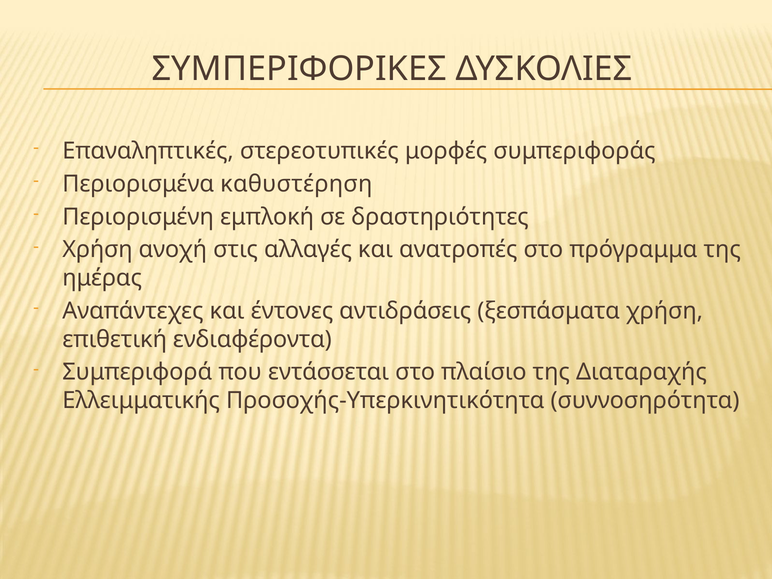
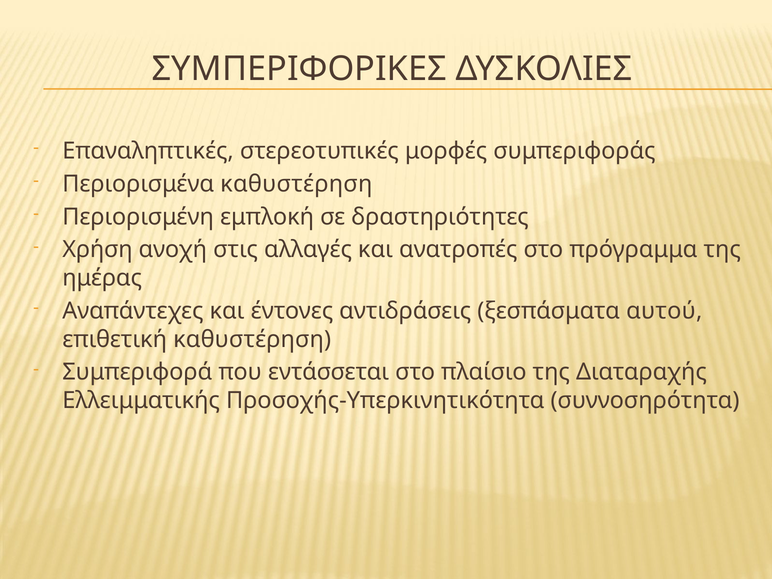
ξεσπάσματα χρήση: χρήση -> αυτού
επιθετική ενδιαφέροντα: ενδιαφέροντα -> καθυστέρηση
